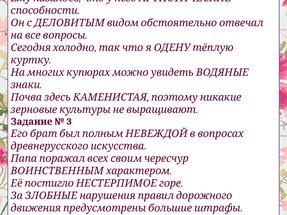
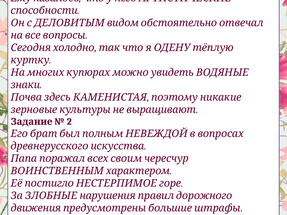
3 at (69, 122): 3 -> 2
